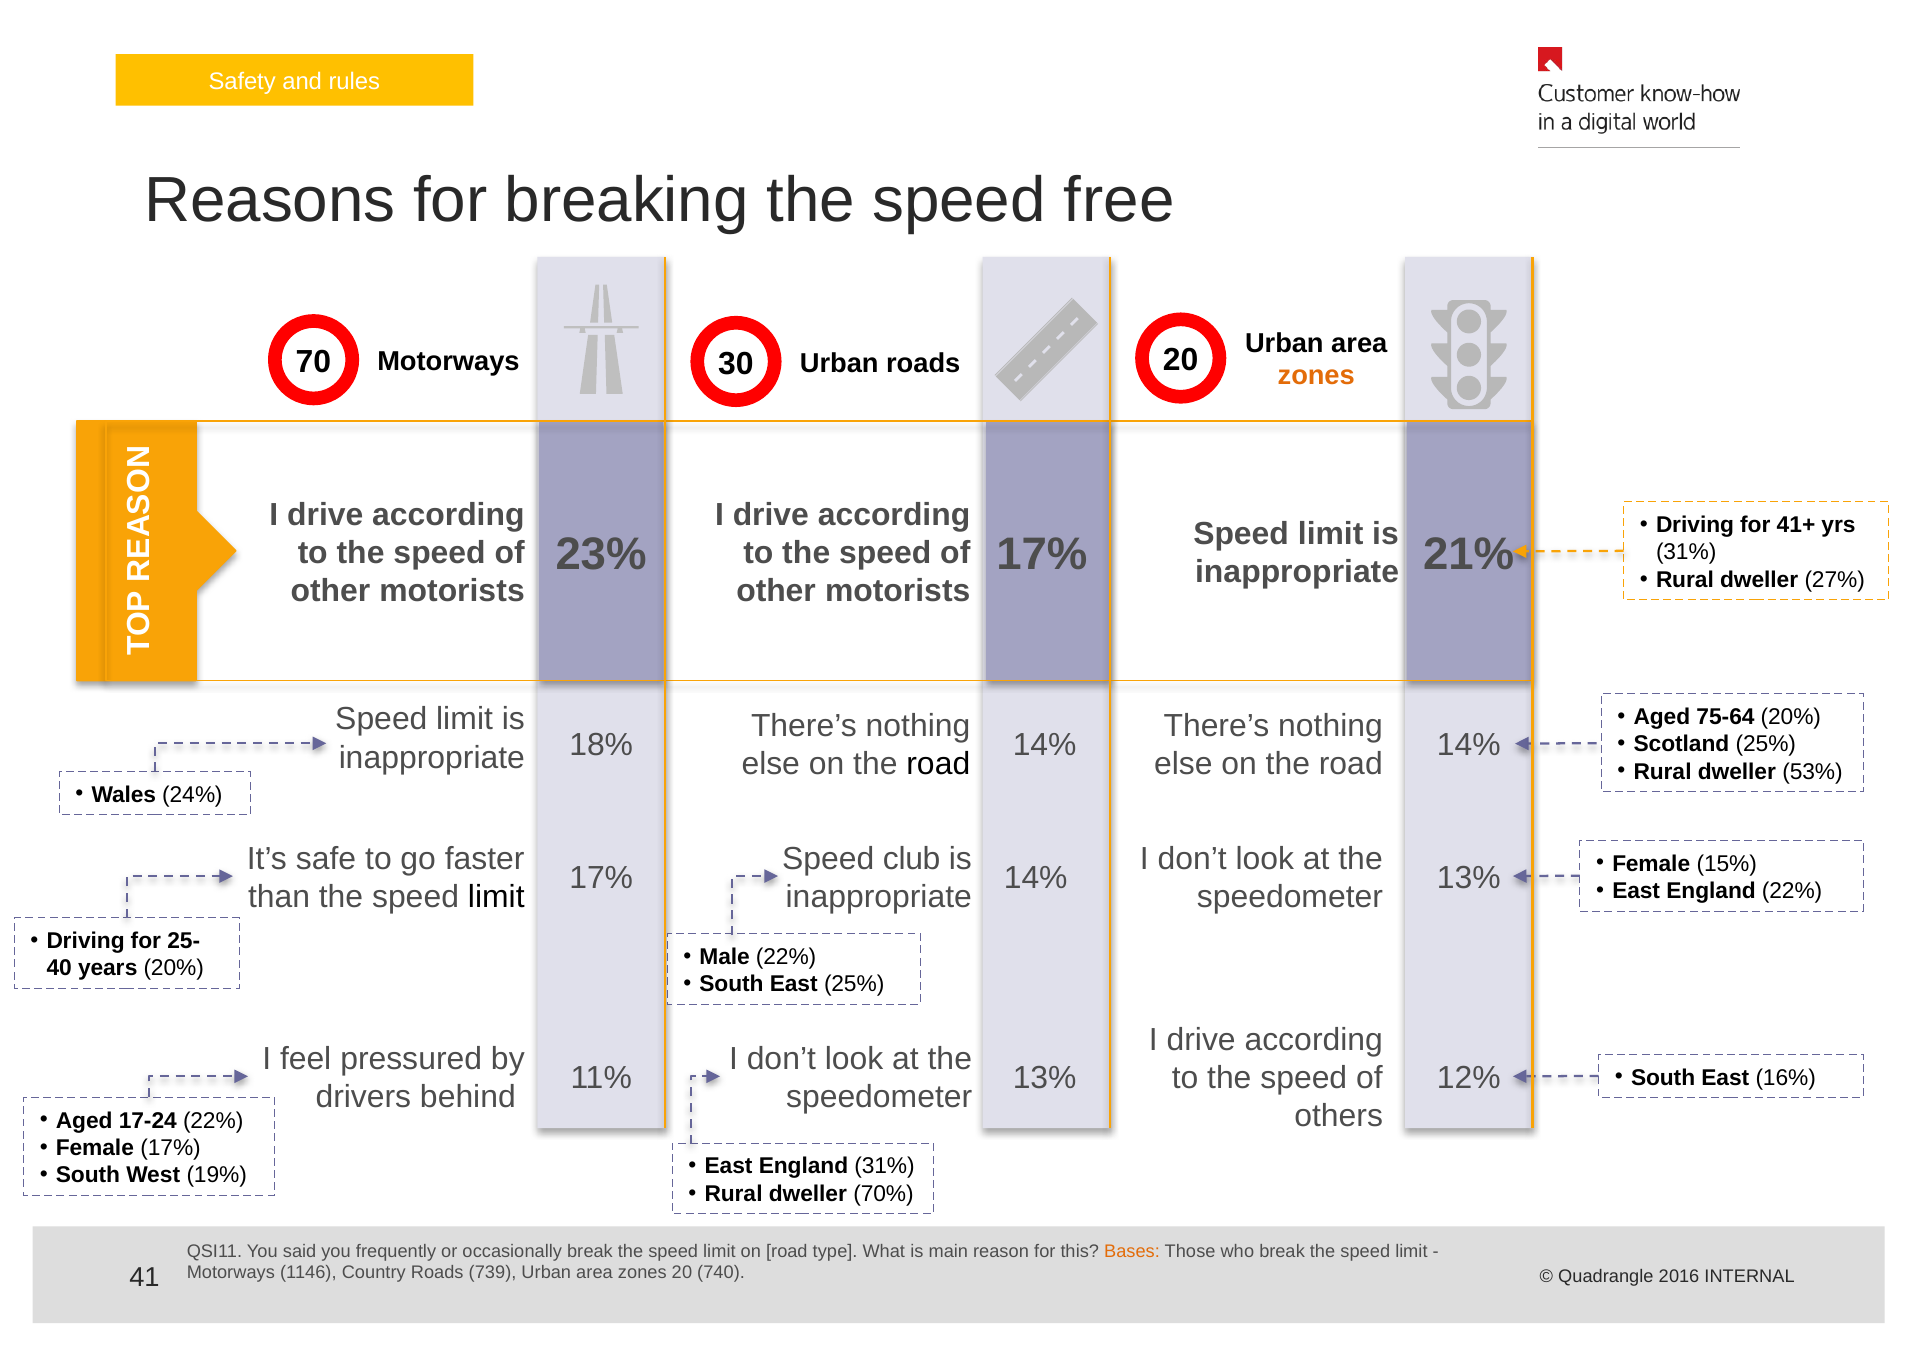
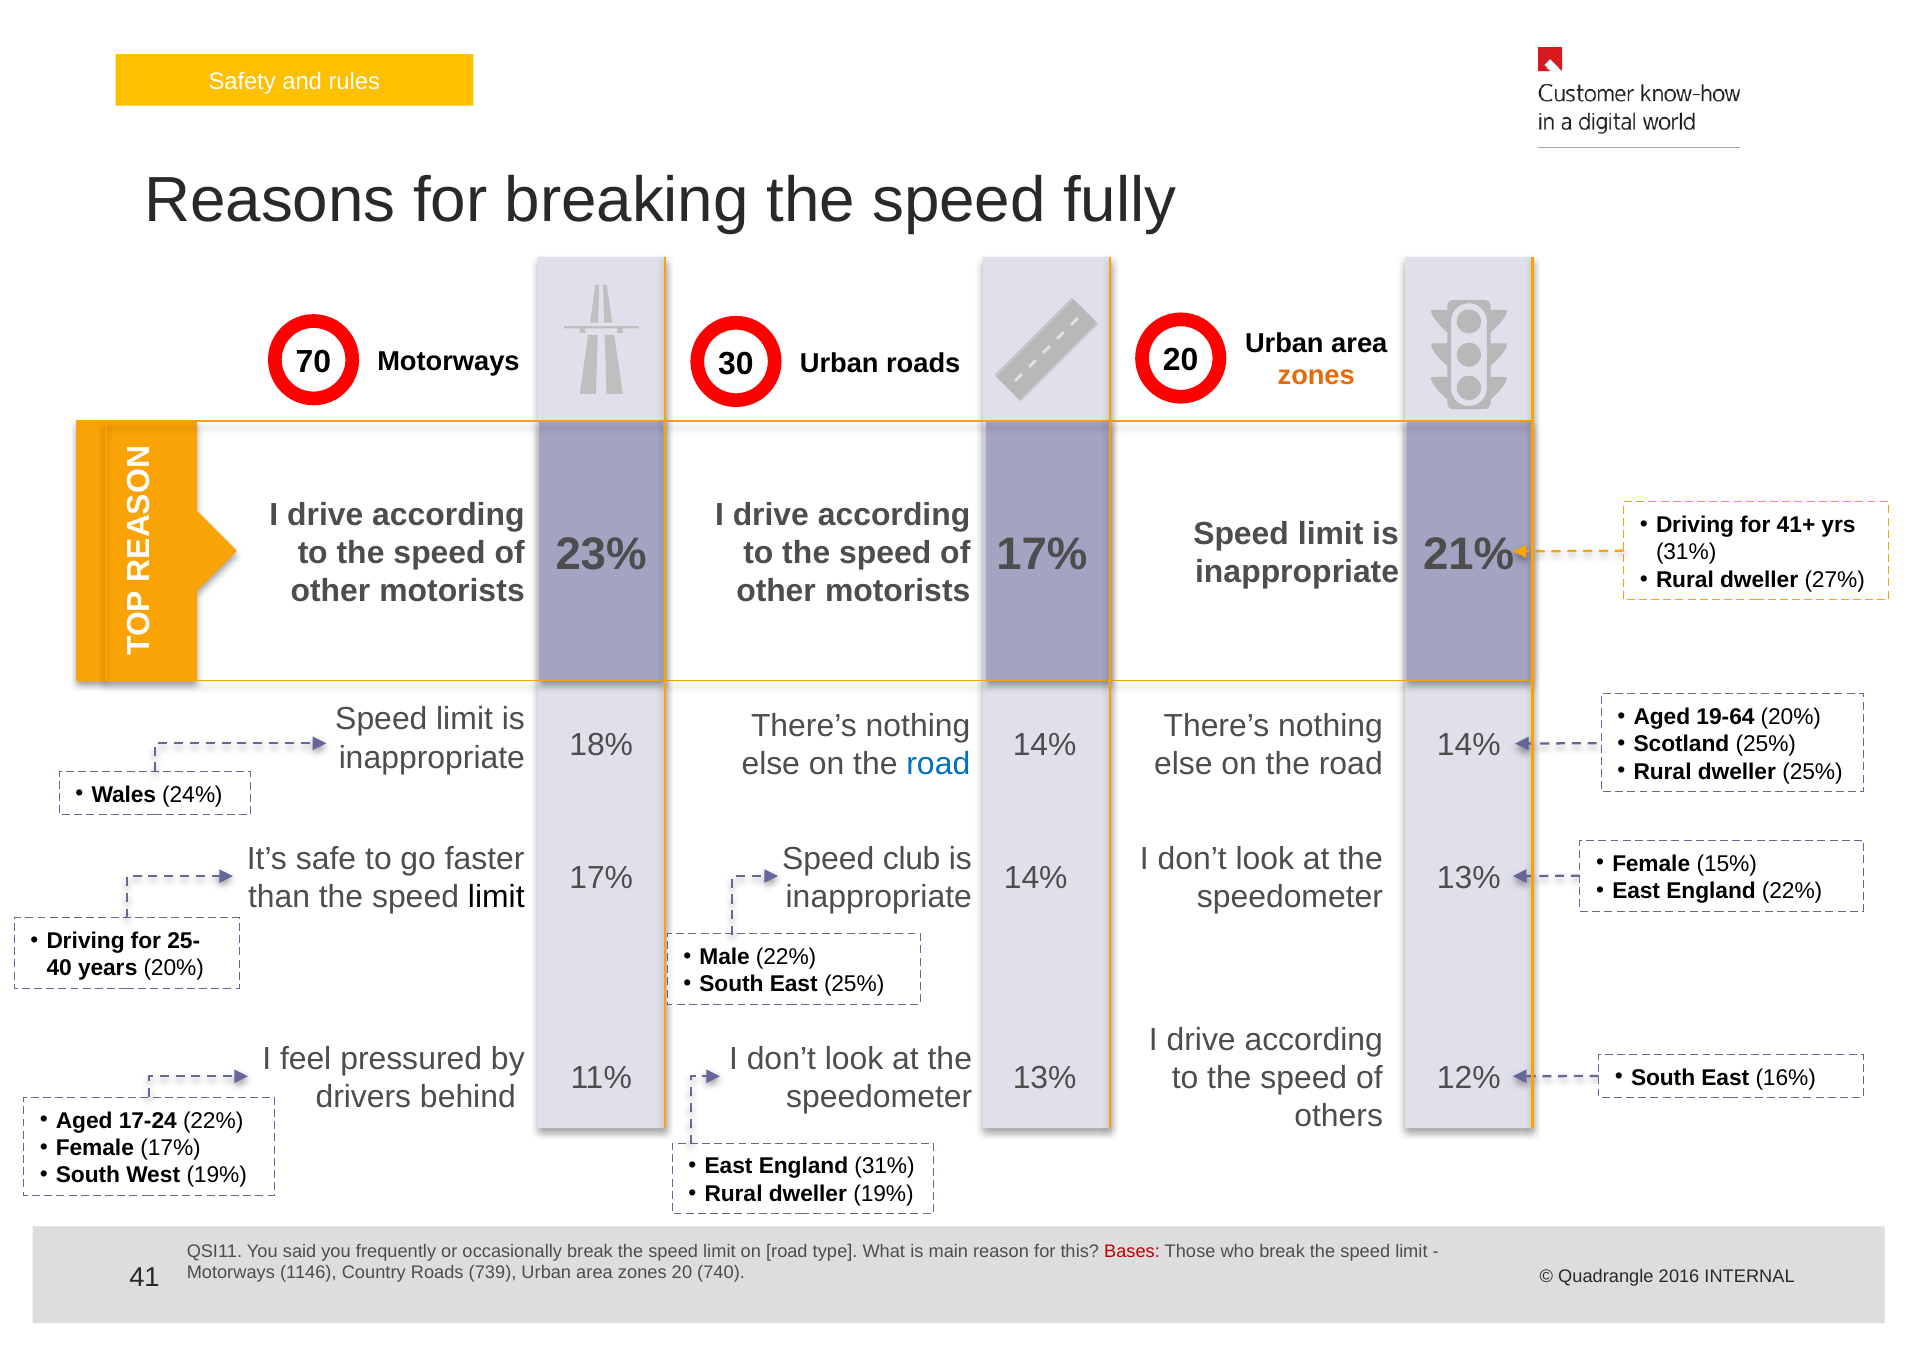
free: free -> fully
75-64: 75-64 -> 19-64
road at (938, 764) colour: black -> blue
dweller 53%: 53% -> 25%
dweller 70%: 70% -> 19%
Bases colour: orange -> red
